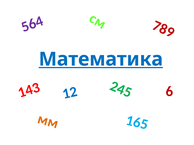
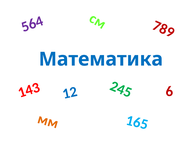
Математика underline: present -> none
